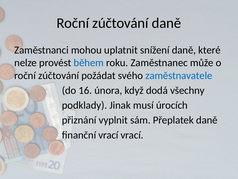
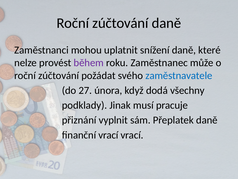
během colour: blue -> purple
16: 16 -> 27
úrocích: úrocích -> pracuje
